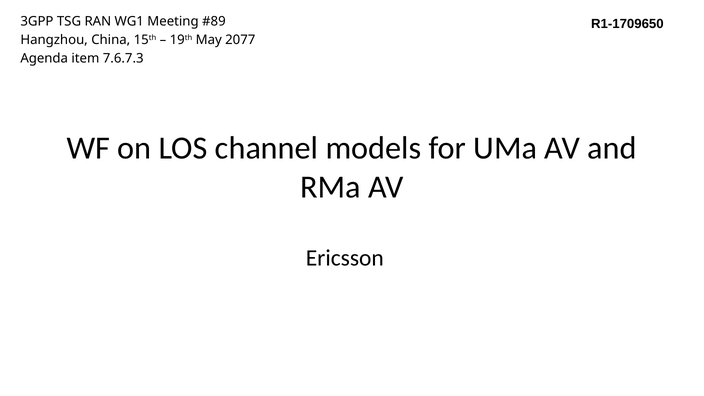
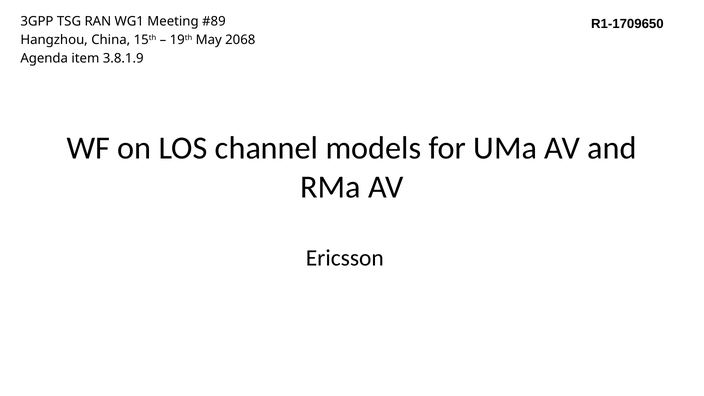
2077: 2077 -> 2068
7.6.7.3: 7.6.7.3 -> 3.8.1.9
